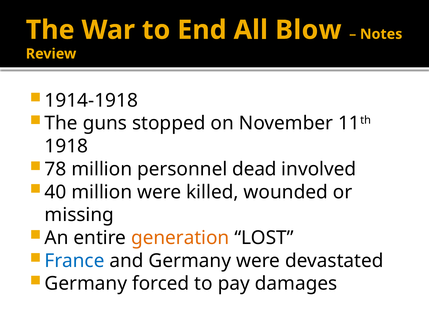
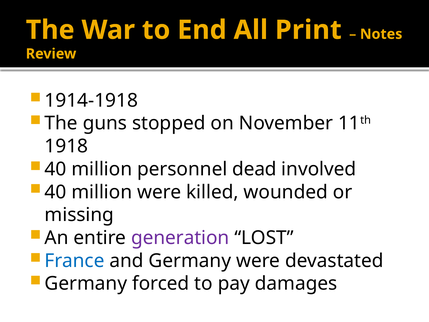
Blow: Blow -> Print
78 at (56, 169): 78 -> 40
generation colour: orange -> purple
